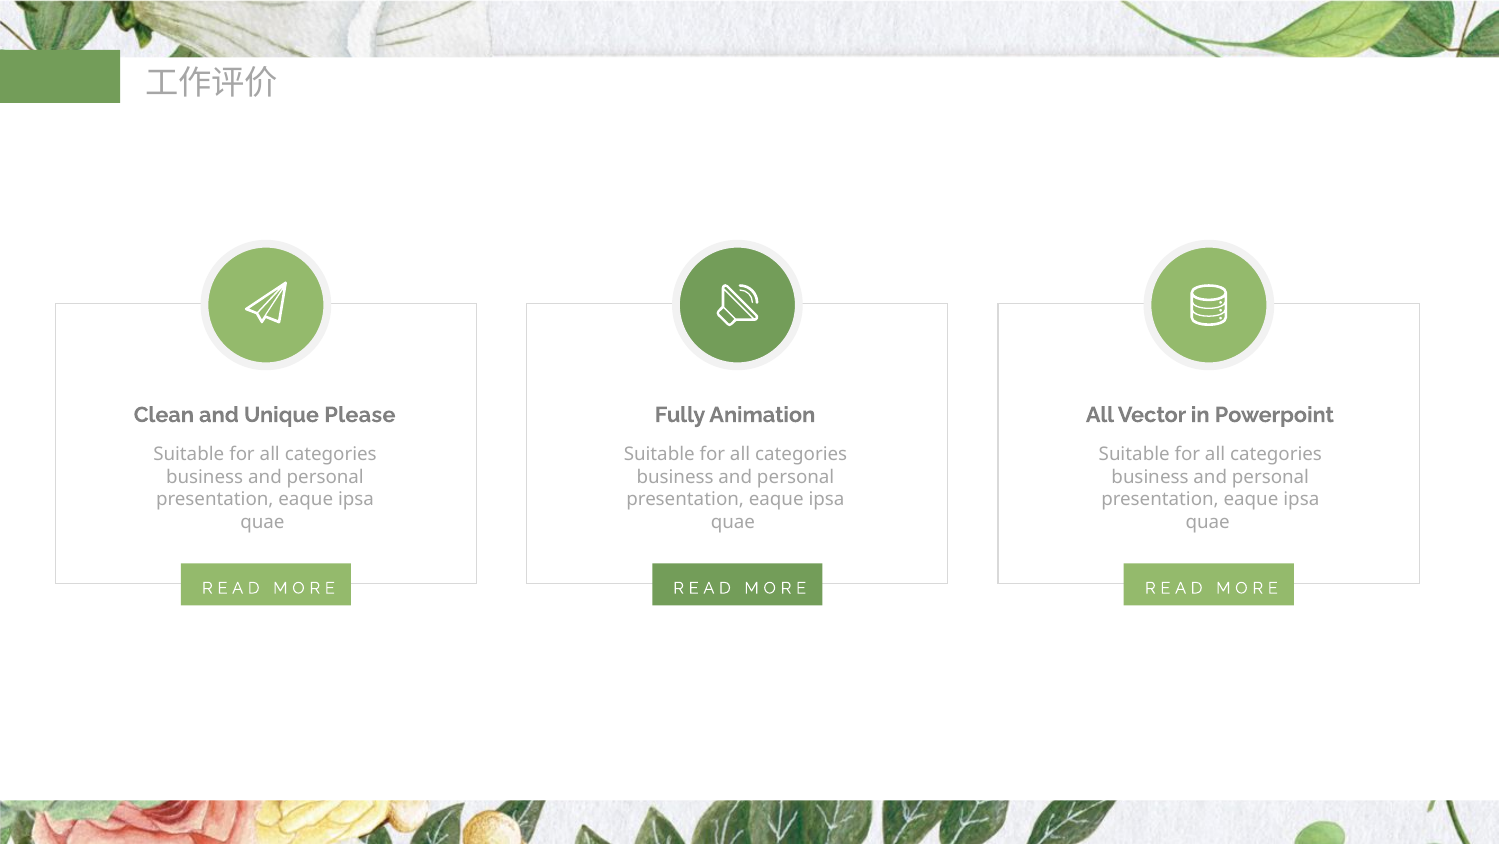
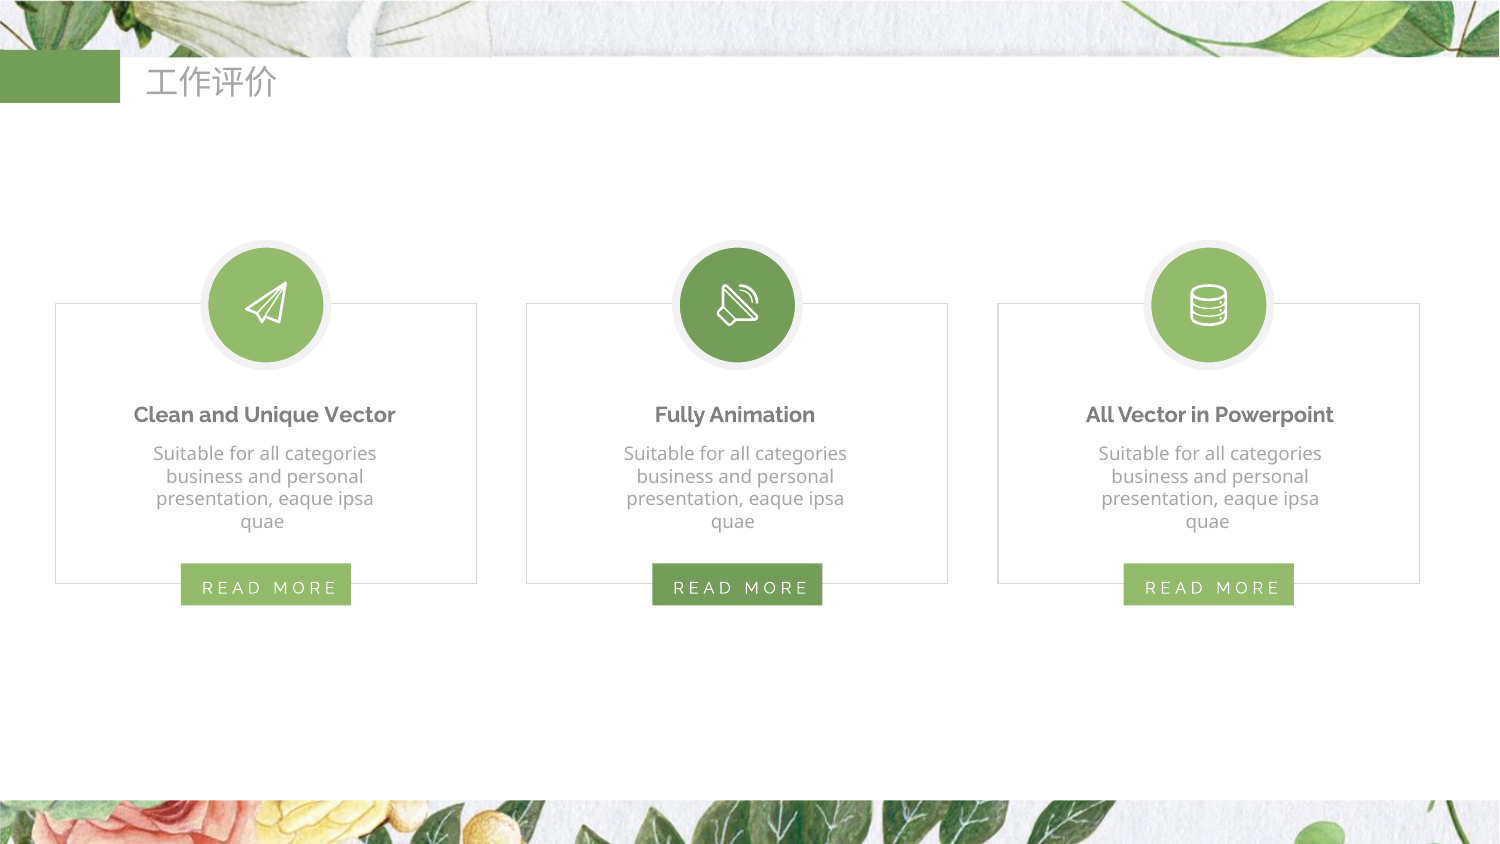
Unique Please: Please -> Vector
